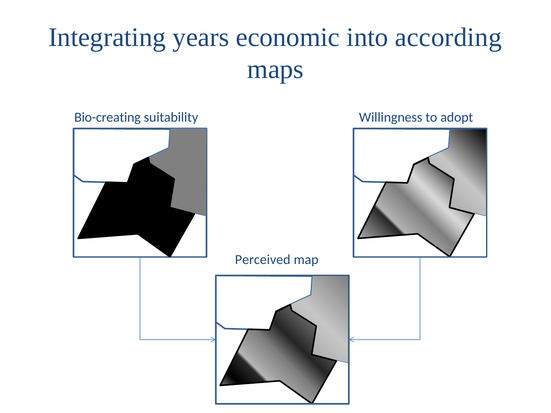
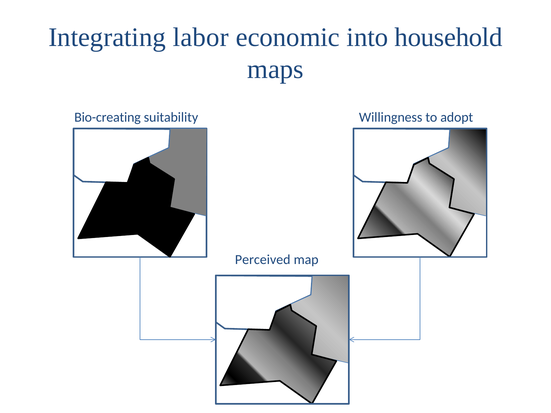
years: years -> labor
according: according -> household
